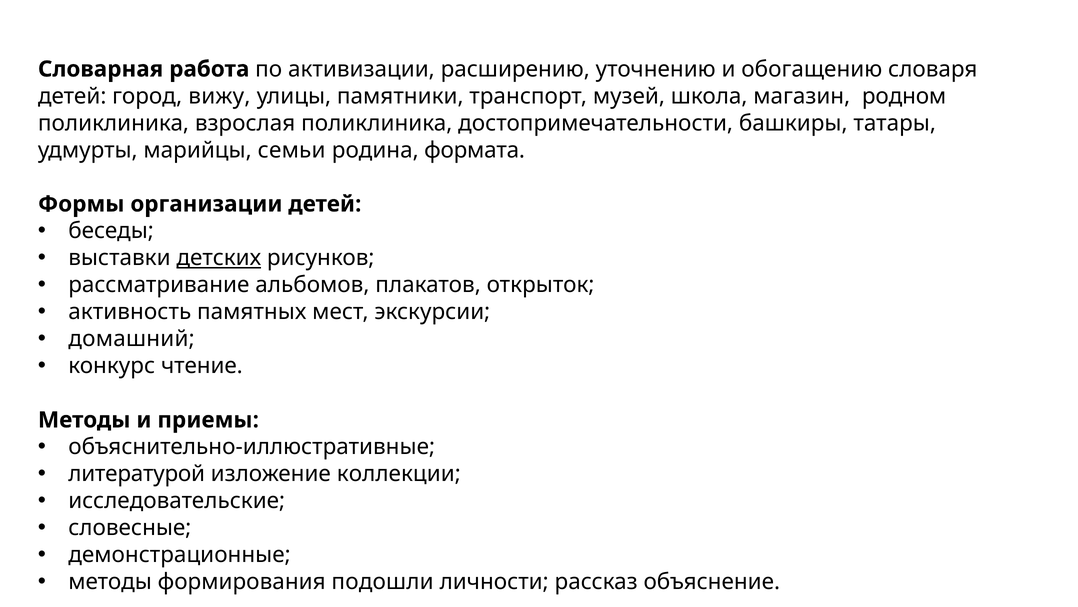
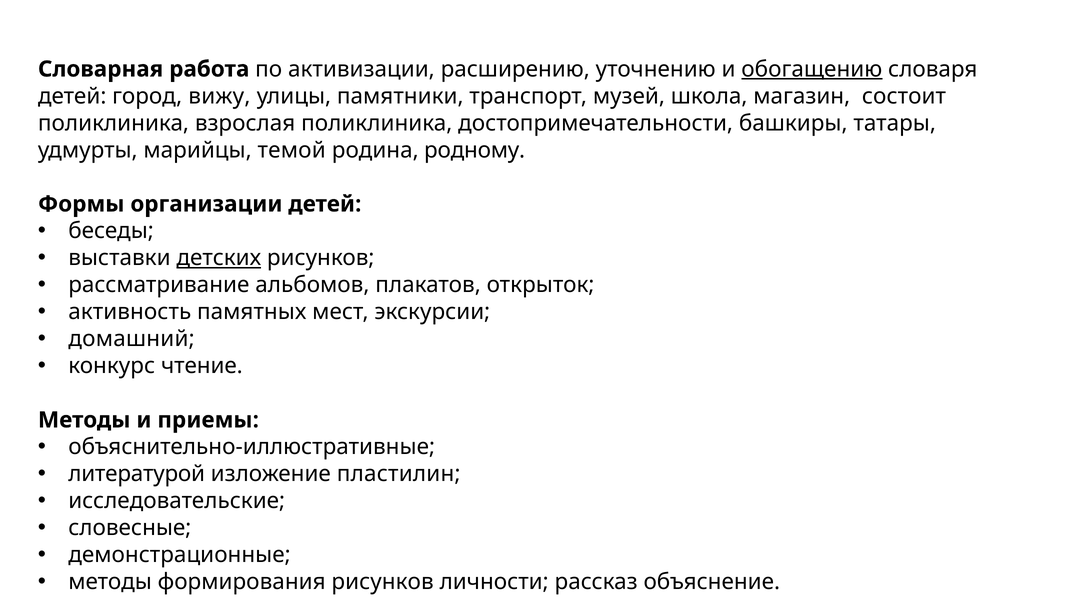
обогащению underline: none -> present
родном: родном -> состоит
семьи: семьи -> темой
формата: формата -> родному
коллекции: коллекции -> пластилин
формирования подошли: подошли -> рисунков
